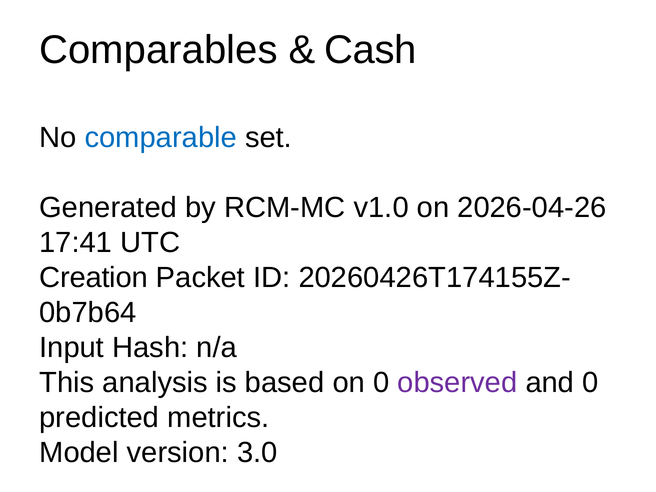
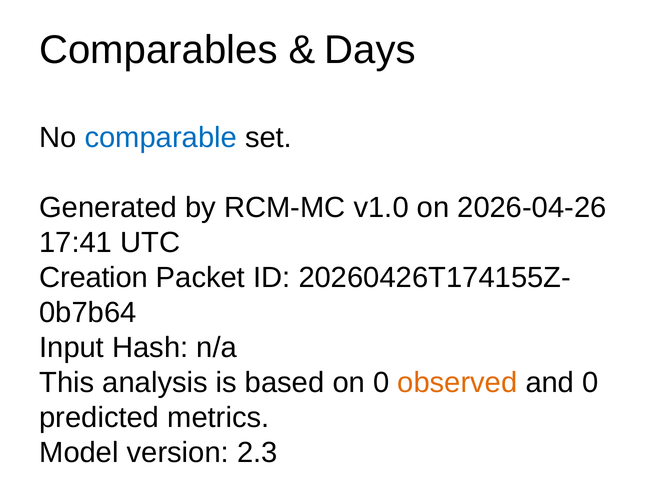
Cash: Cash -> Days
observed colour: purple -> orange
3.0: 3.0 -> 2.3
